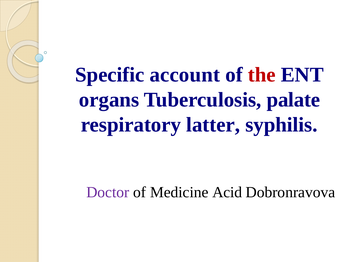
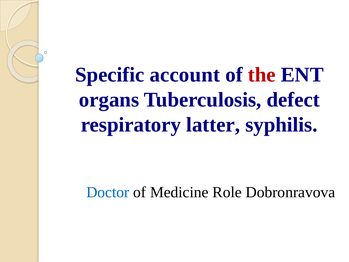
palate: palate -> defect
Doctor colour: purple -> blue
Acid: Acid -> Role
